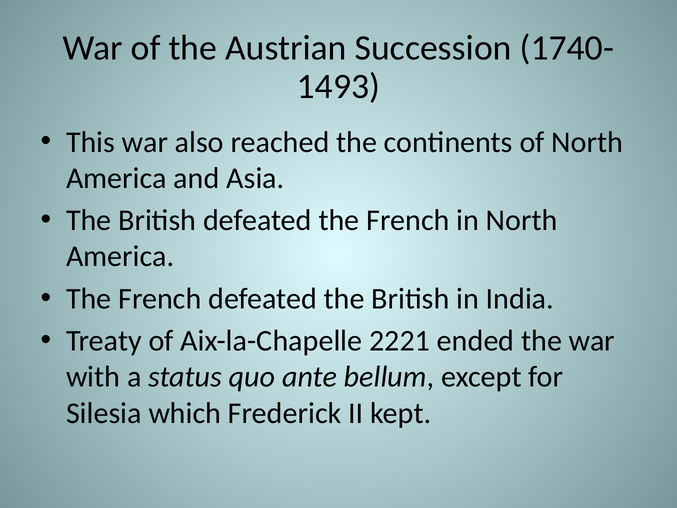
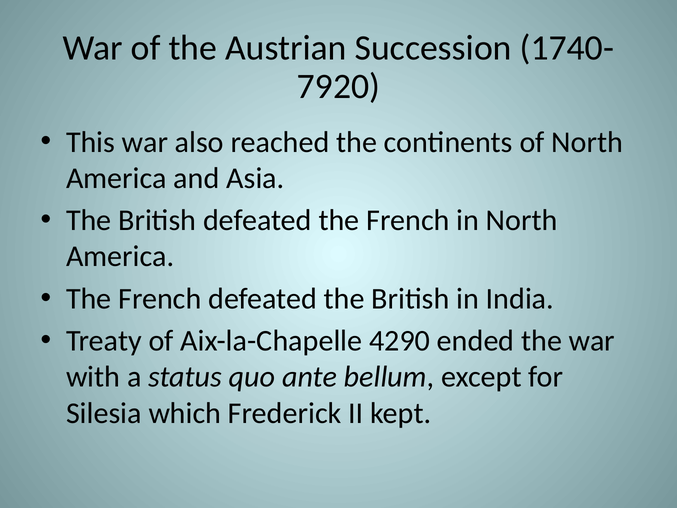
1493: 1493 -> 7920
2221: 2221 -> 4290
